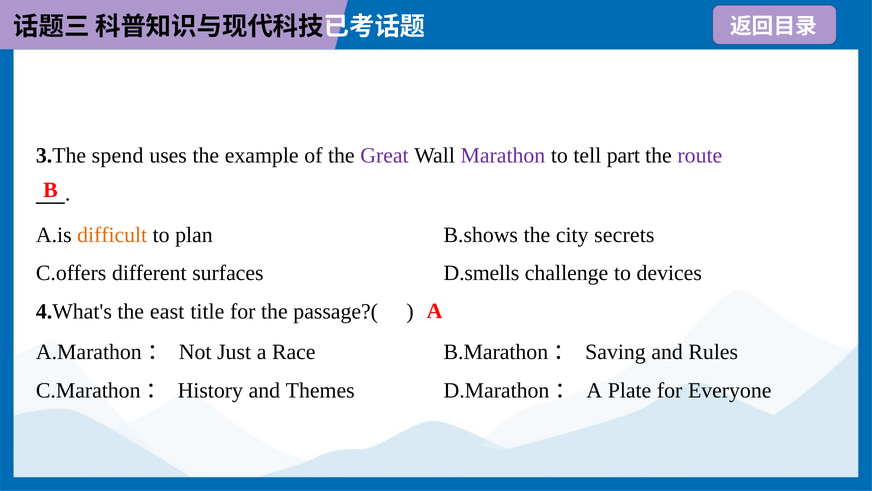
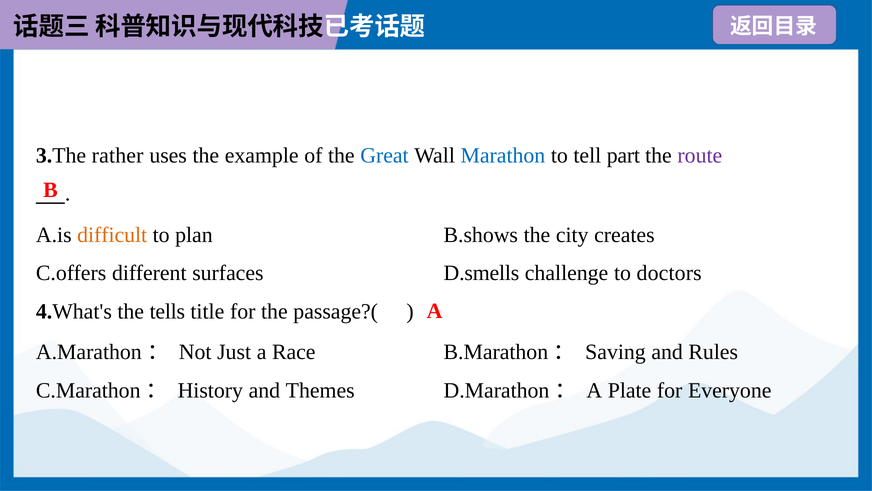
spend: spend -> rather
Great colour: purple -> blue
Marathon colour: purple -> blue
secrets: secrets -> creates
devices: devices -> doctors
east: east -> tells
